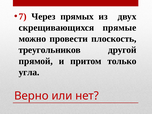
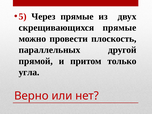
7: 7 -> 5
Через прямых: прямых -> прямые
треугольников: треугольников -> параллельных
